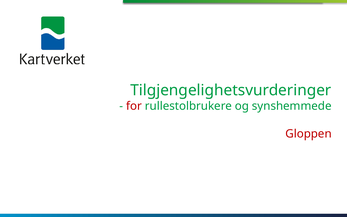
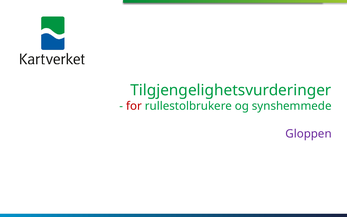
Gloppen colour: red -> purple
